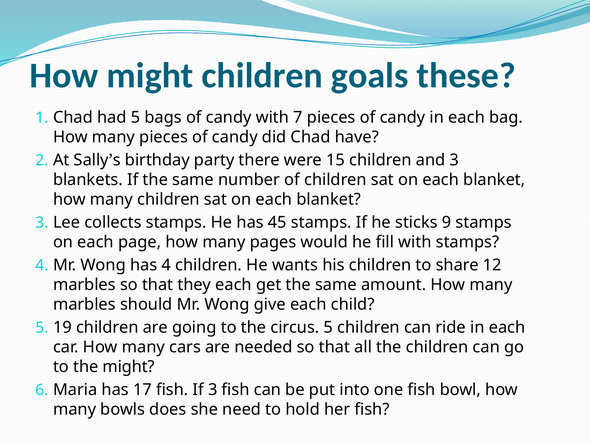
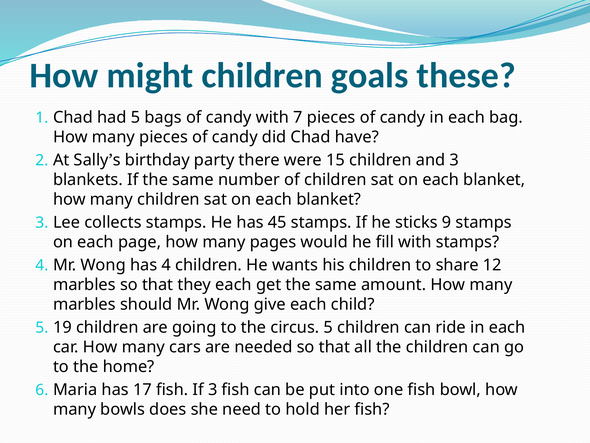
the might: might -> home
